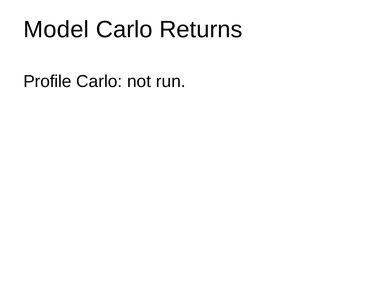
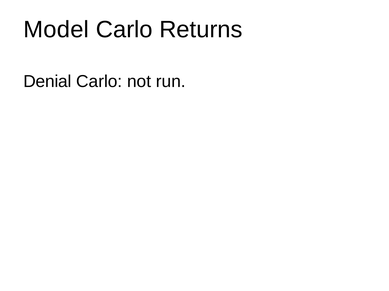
Profile: Profile -> Denial
